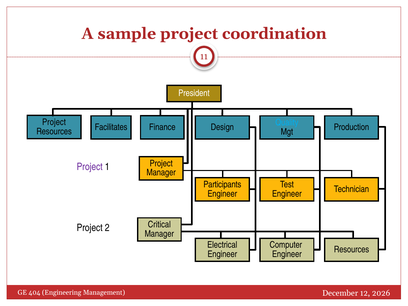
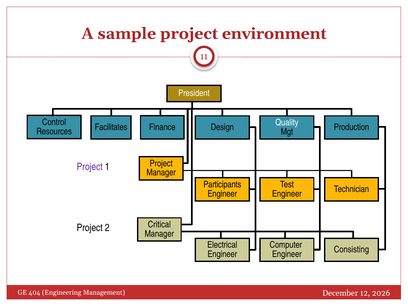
coordination: coordination -> environment
Project at (54, 122): Project -> Control
Quality colour: light blue -> white
Resources at (352, 250): Resources -> Consisting
